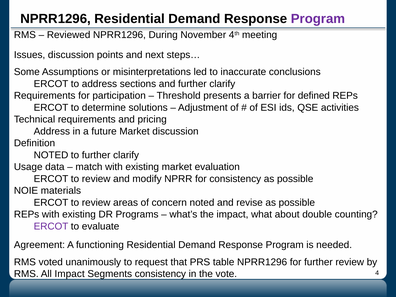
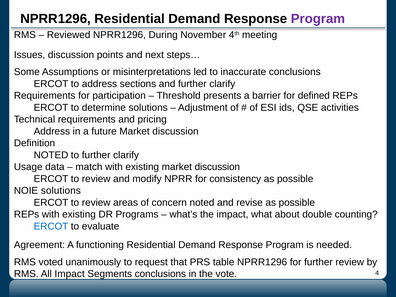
existing market evaluation: evaluation -> discussion
NOIE materials: materials -> solutions
ERCOT at (51, 226) colour: purple -> blue
Segments consistency: consistency -> conclusions
